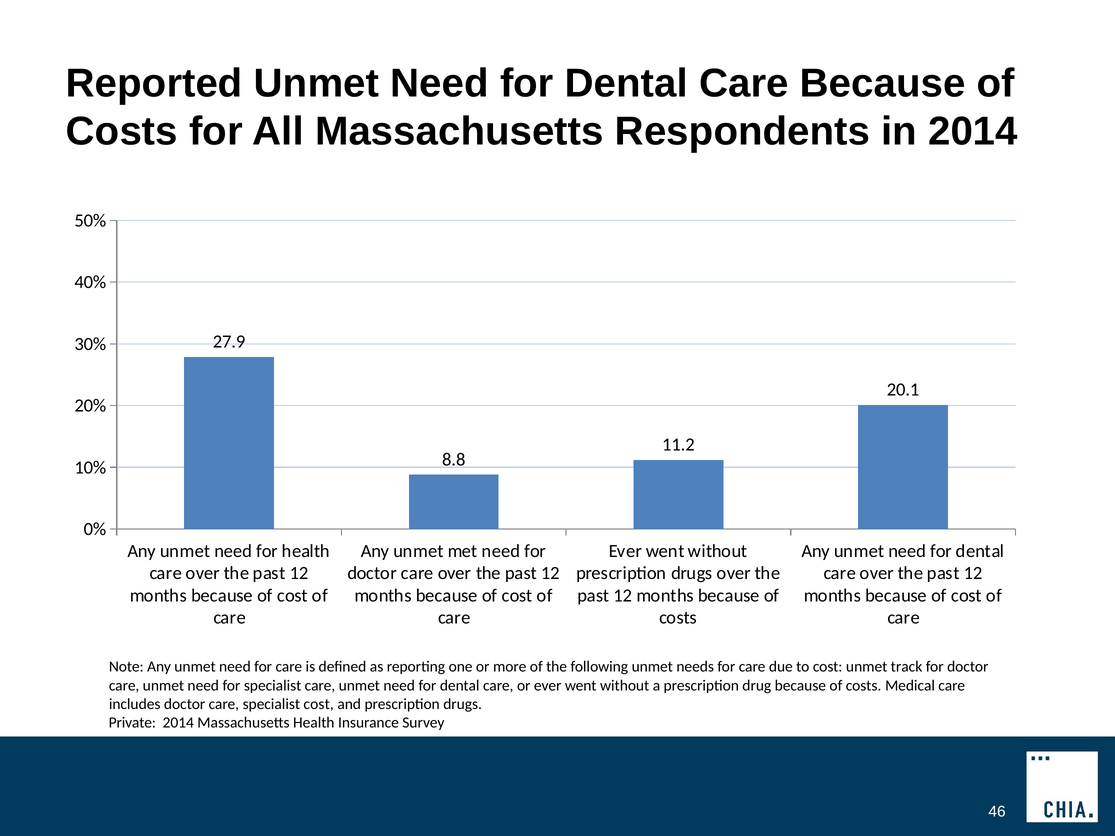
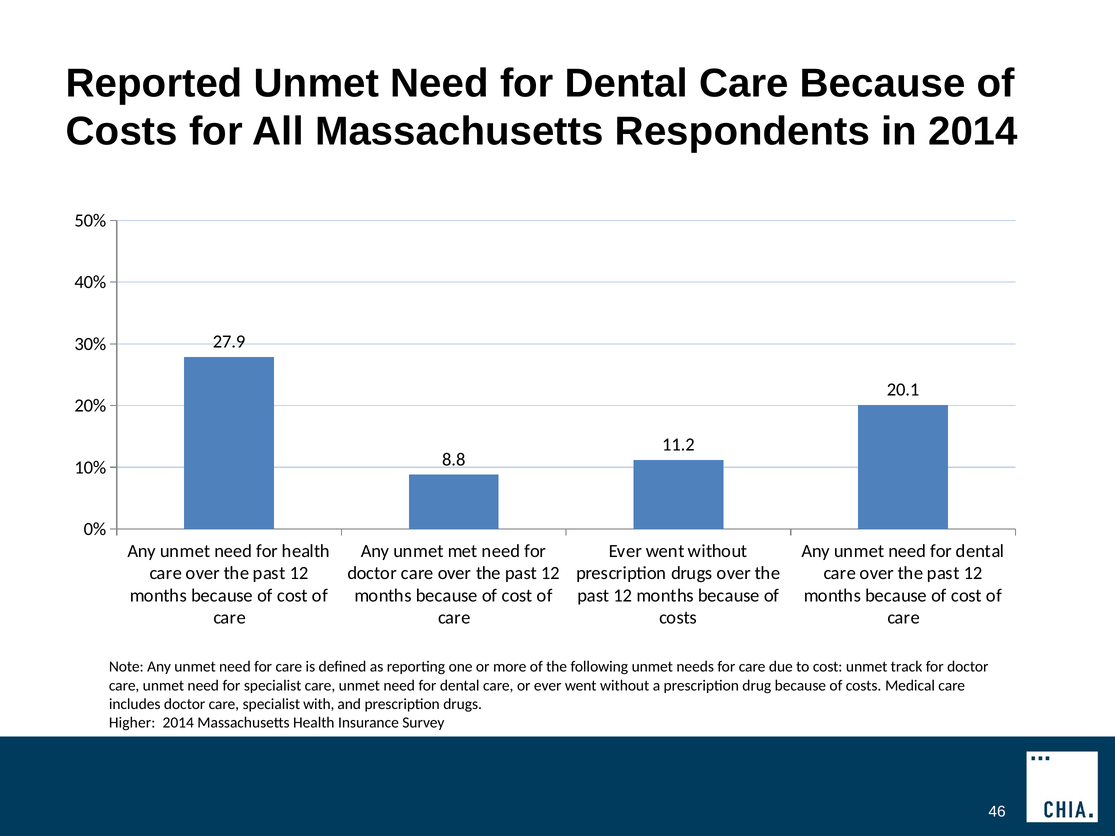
specialist cost: cost -> with
Private: Private -> Higher
